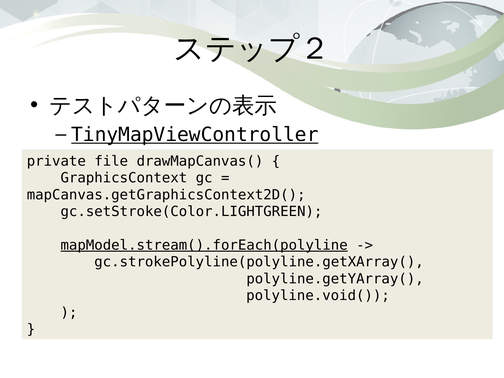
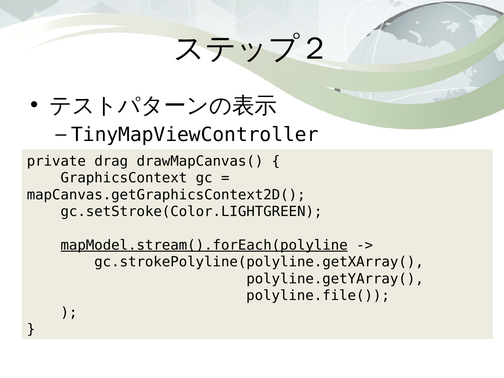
TinyMapViewController underline: present -> none
file: file -> drag
polyline.void(: polyline.void( -> polyline.file(
